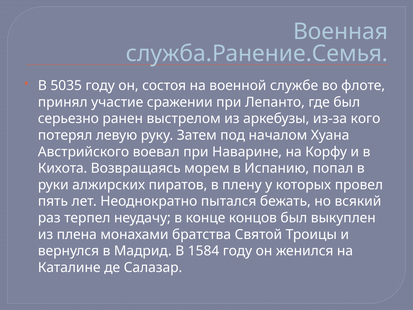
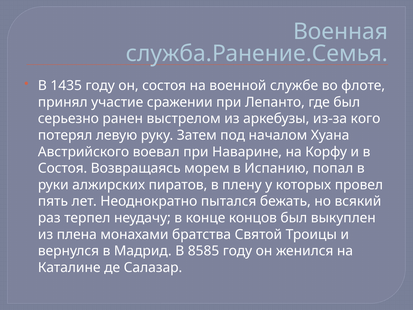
5035: 5035 -> 1435
Кихота at (63, 168): Кихота -> Состоя
1584: 1584 -> 8585
